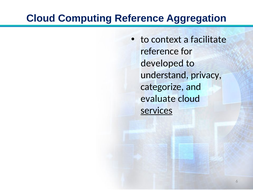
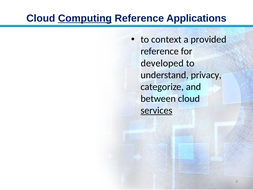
Computing underline: none -> present
Aggregation: Aggregation -> Applications
facilitate: facilitate -> provided
evaluate: evaluate -> between
